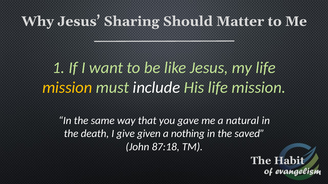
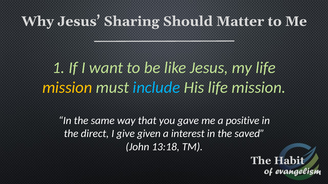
include colour: white -> light blue
natural: natural -> positive
death: death -> direct
nothing: nothing -> interest
87:18: 87:18 -> 13:18
